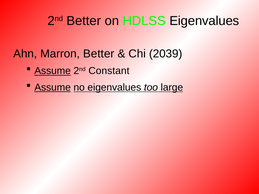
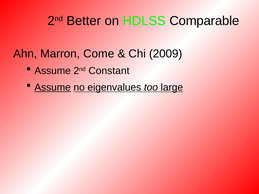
HDLSS Eigenvalues: Eigenvalues -> Comparable
Marron Better: Better -> Come
2039: 2039 -> 2009
Assume at (53, 71) underline: present -> none
